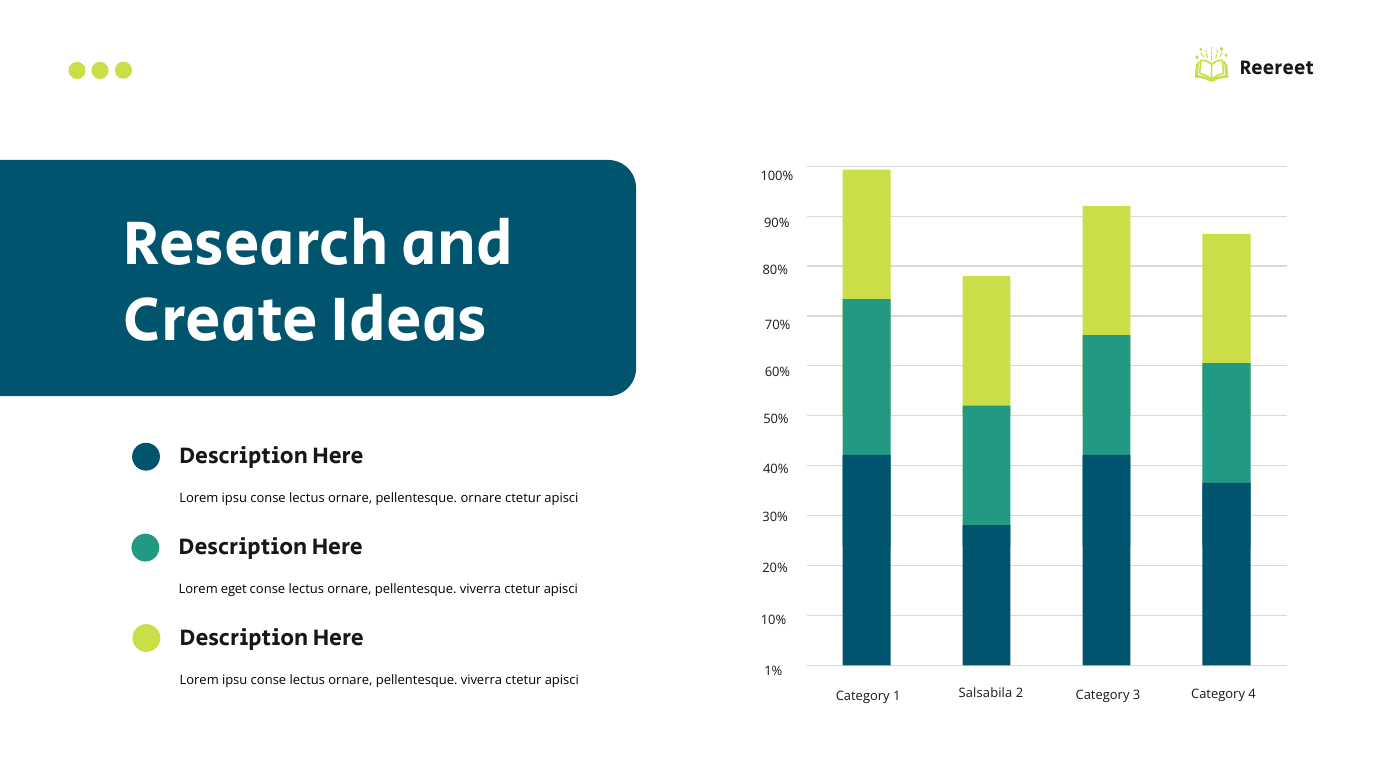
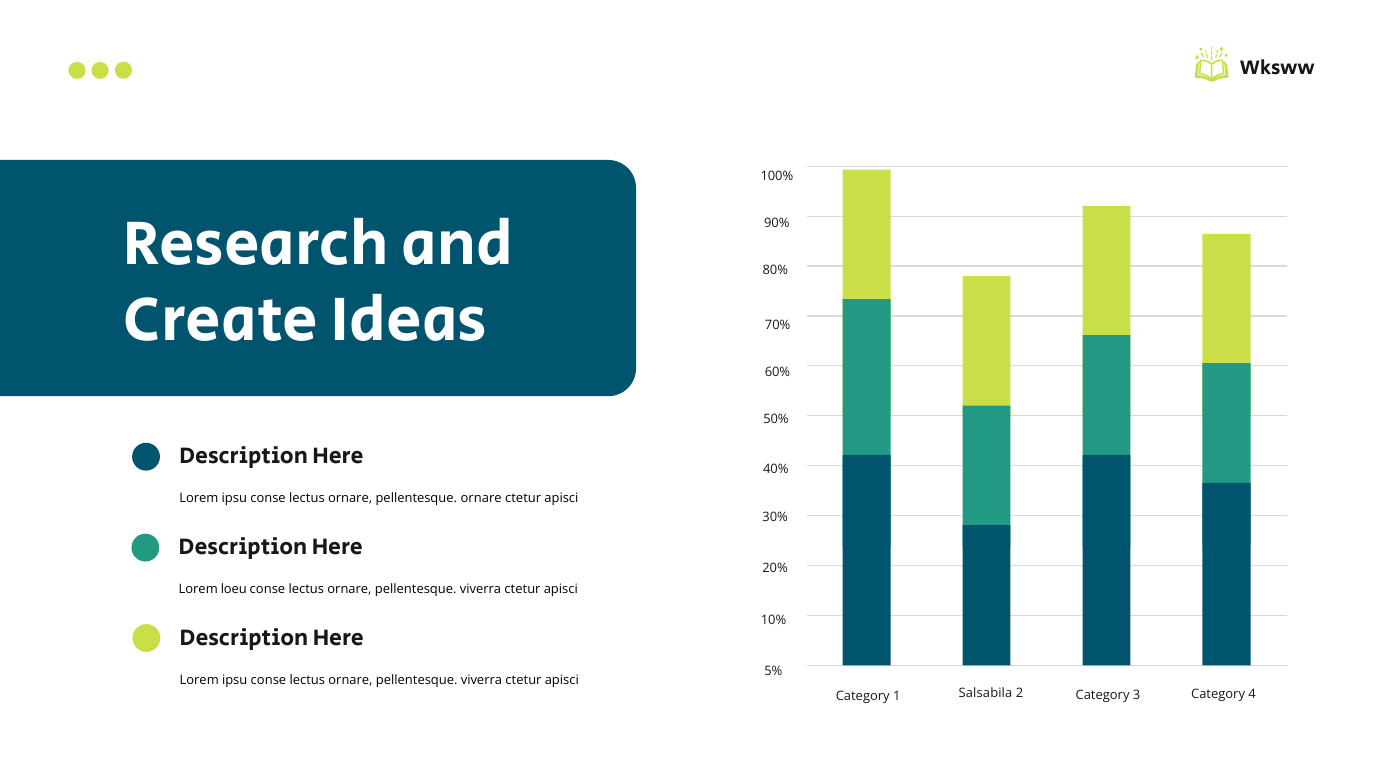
Reereet: Reereet -> Wksww
eget: eget -> loeu
1%: 1% -> 5%
